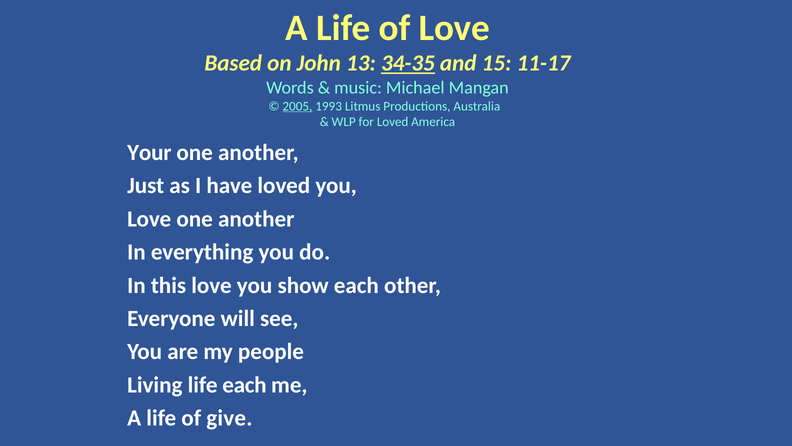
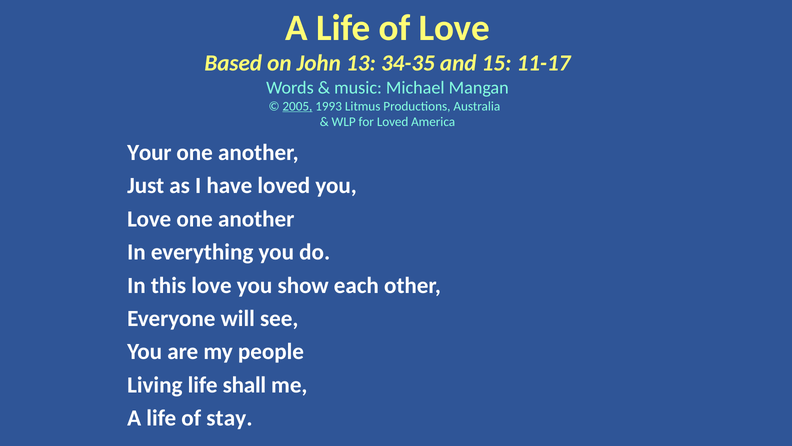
34-35 underline: present -> none
life each: each -> shall
give: give -> stay
